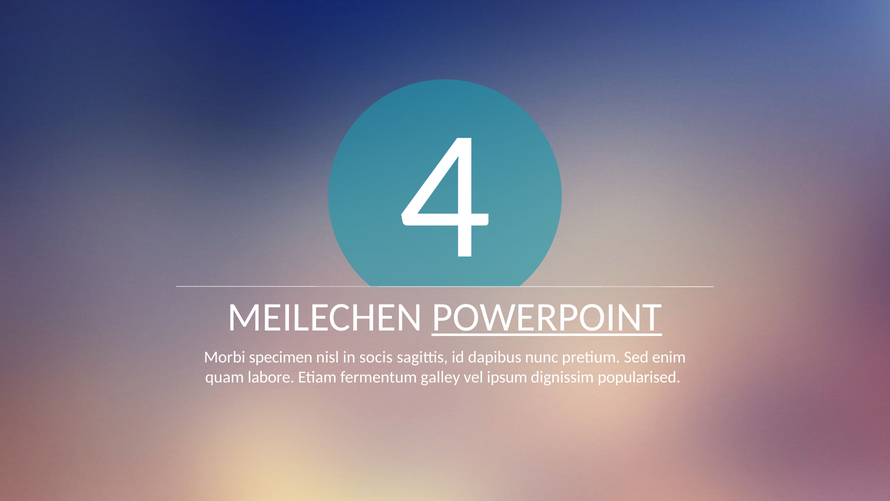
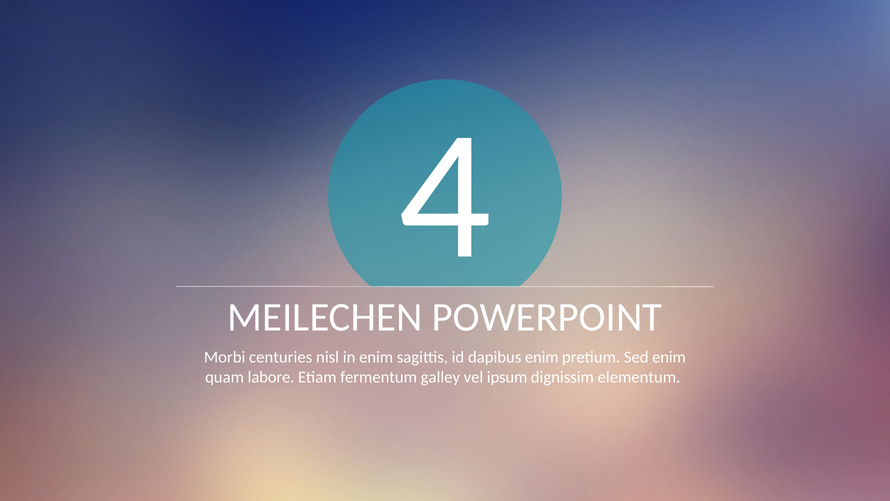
POWERPOINT underline: present -> none
specimen: specimen -> centuries
in socis: socis -> enim
dapibus nunc: nunc -> enim
popularised: popularised -> elementum
